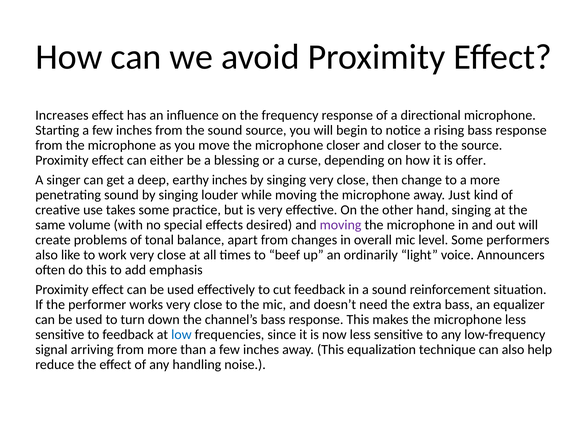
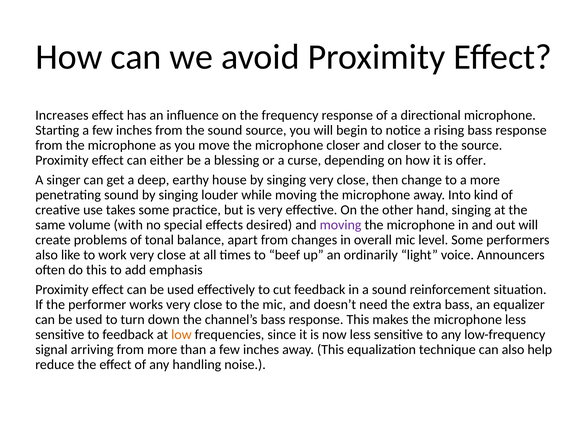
earthy inches: inches -> house
Just: Just -> Into
low colour: blue -> orange
